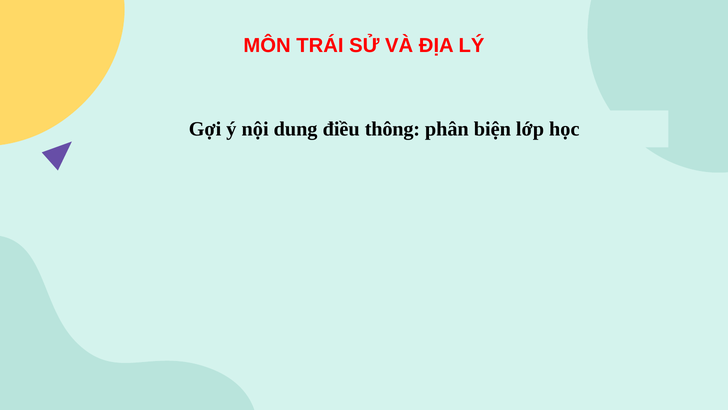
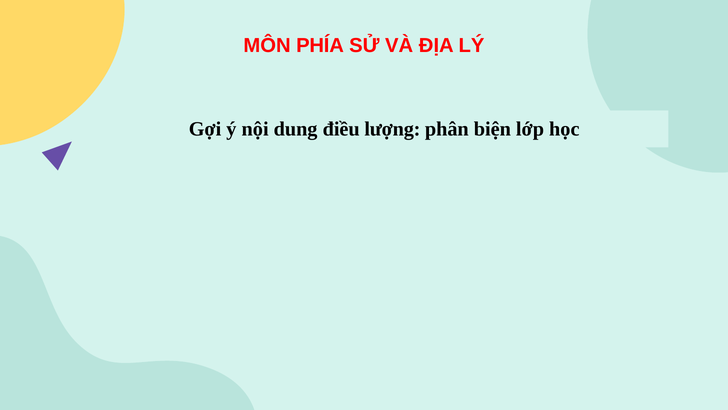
TRÁI: TRÁI -> PHÍA
thông: thông -> lượng
